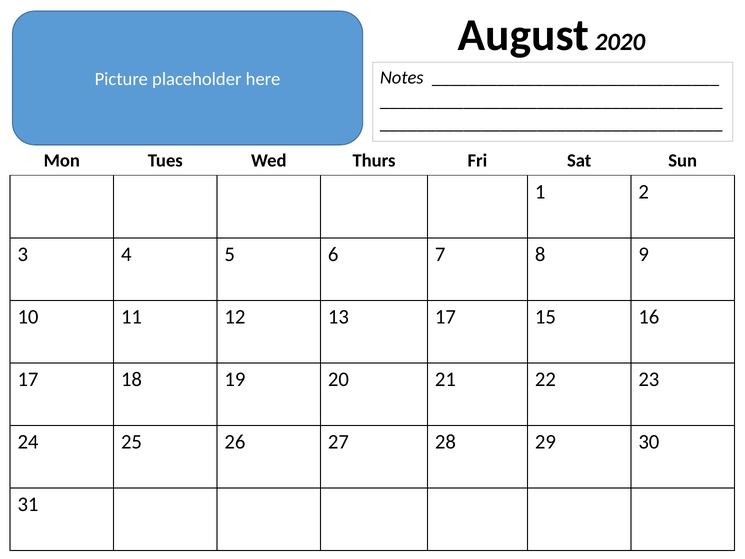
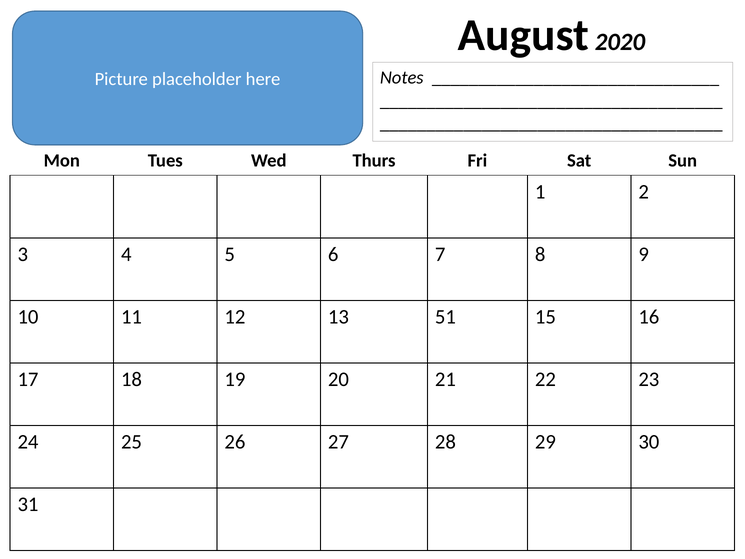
13 17: 17 -> 51
